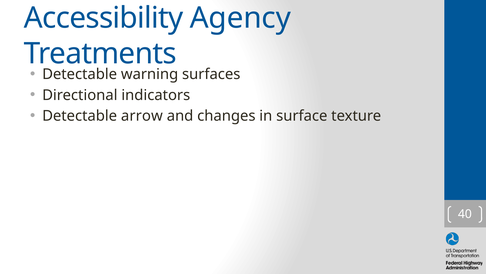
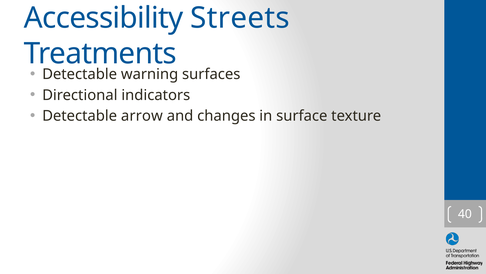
Agency: Agency -> Streets
